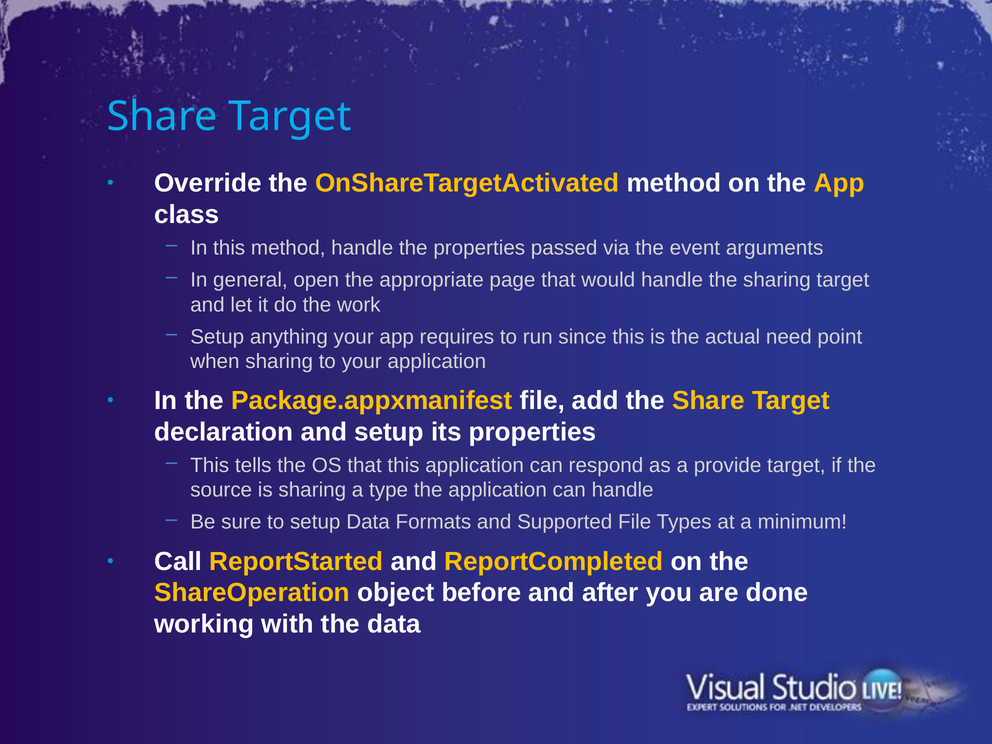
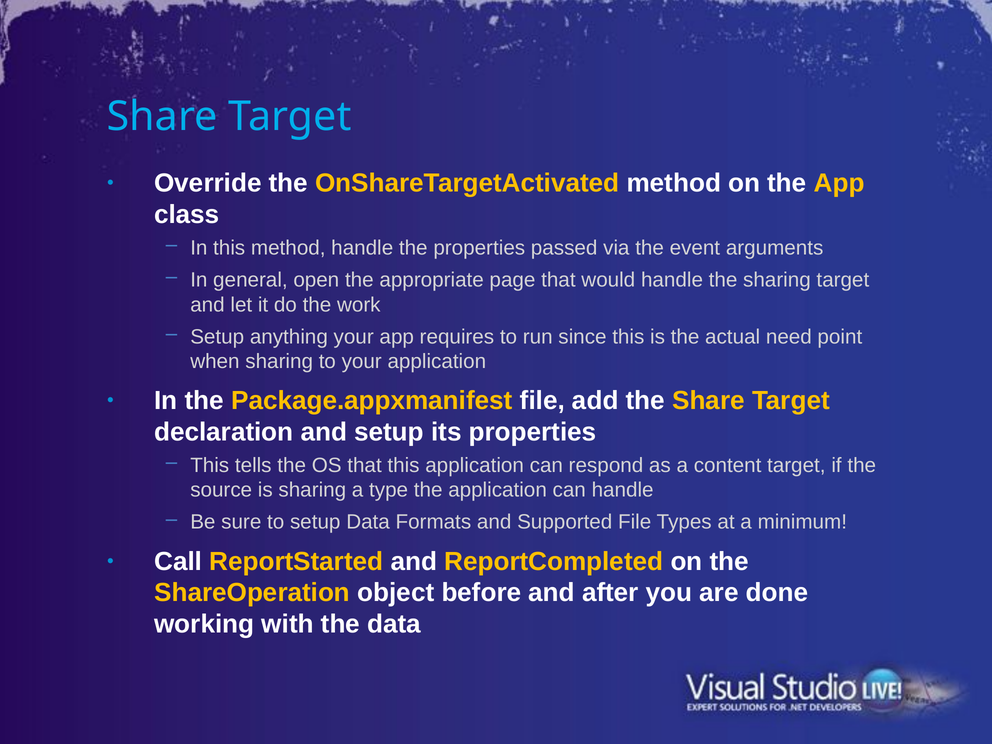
provide: provide -> content
